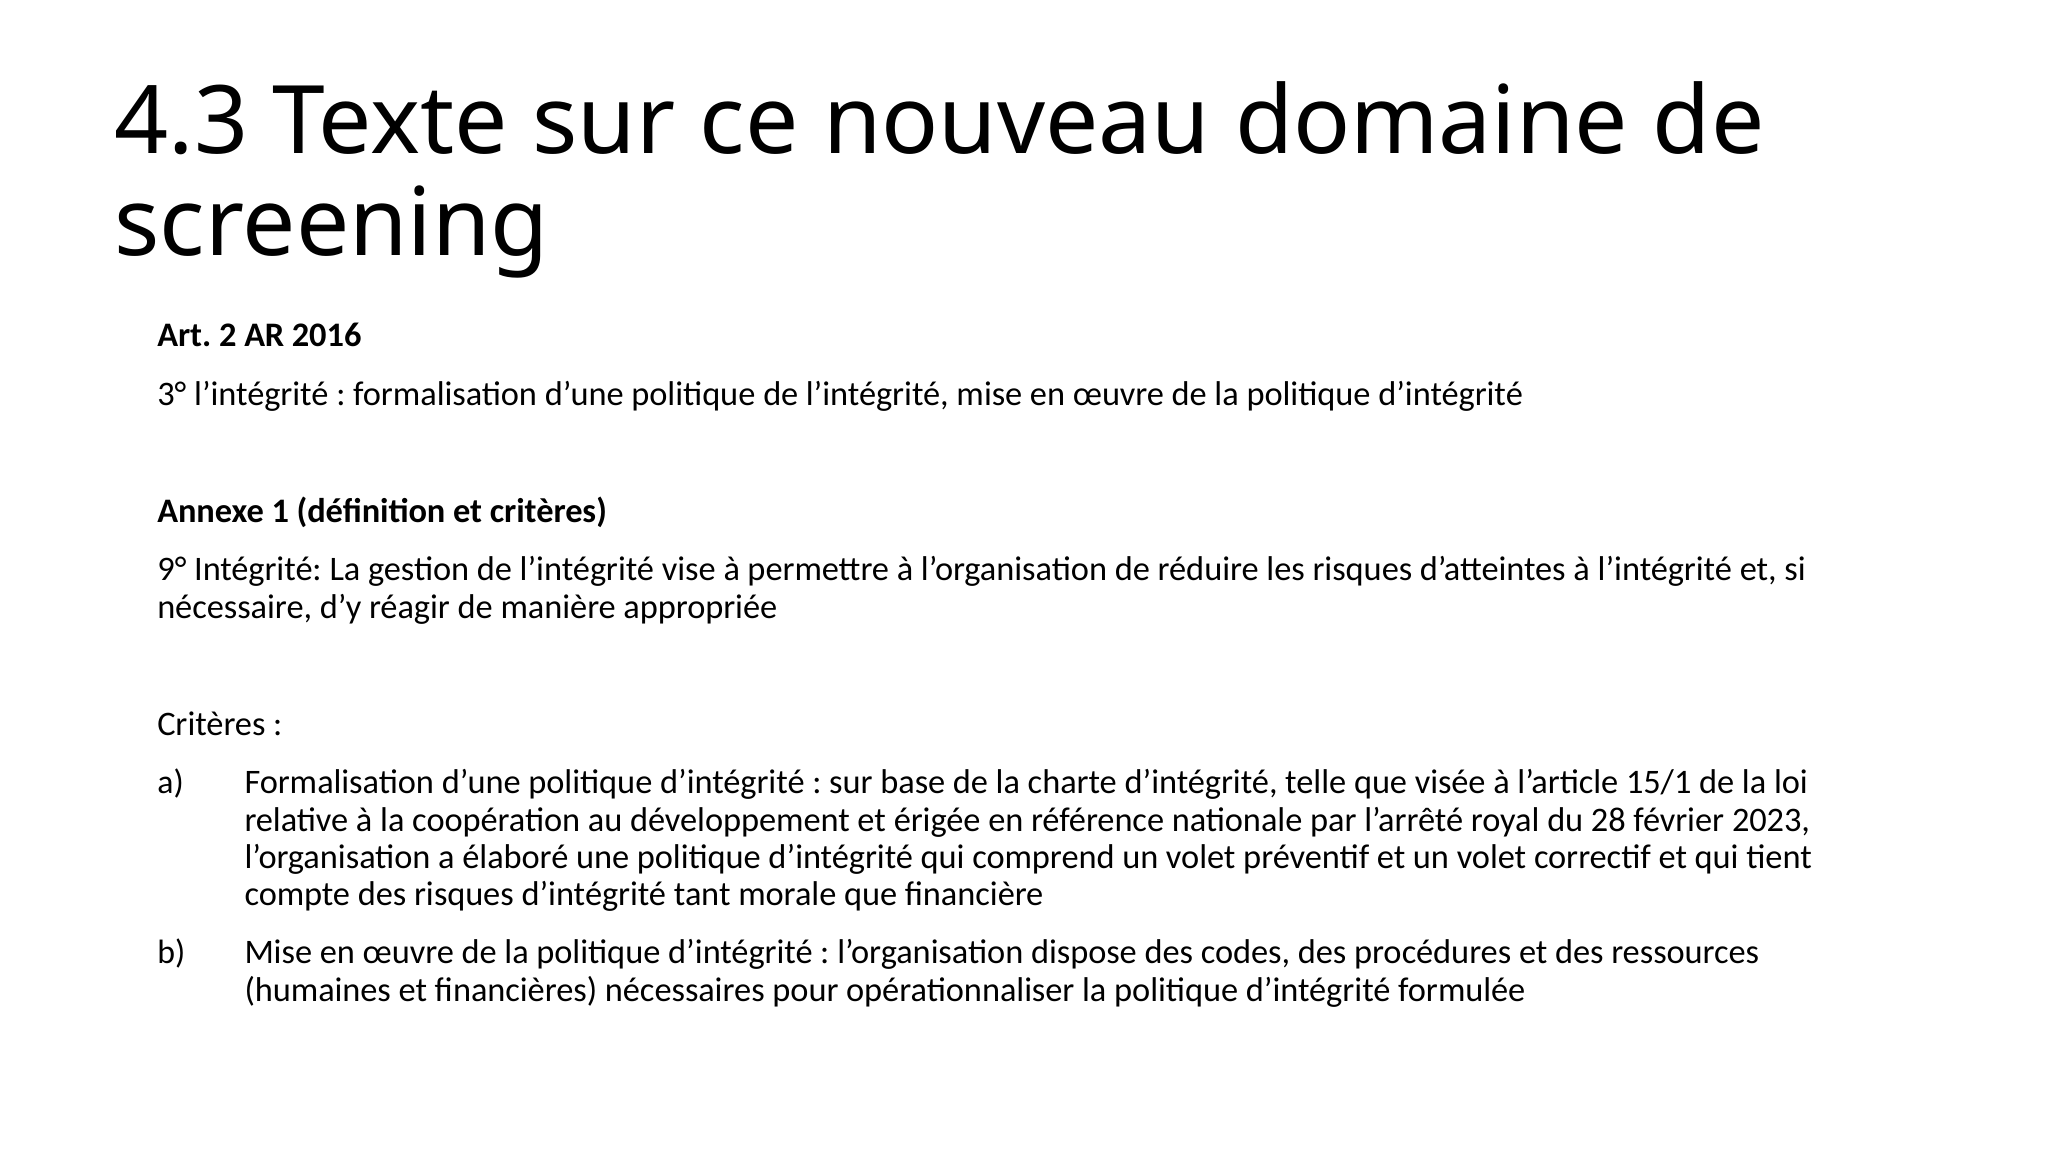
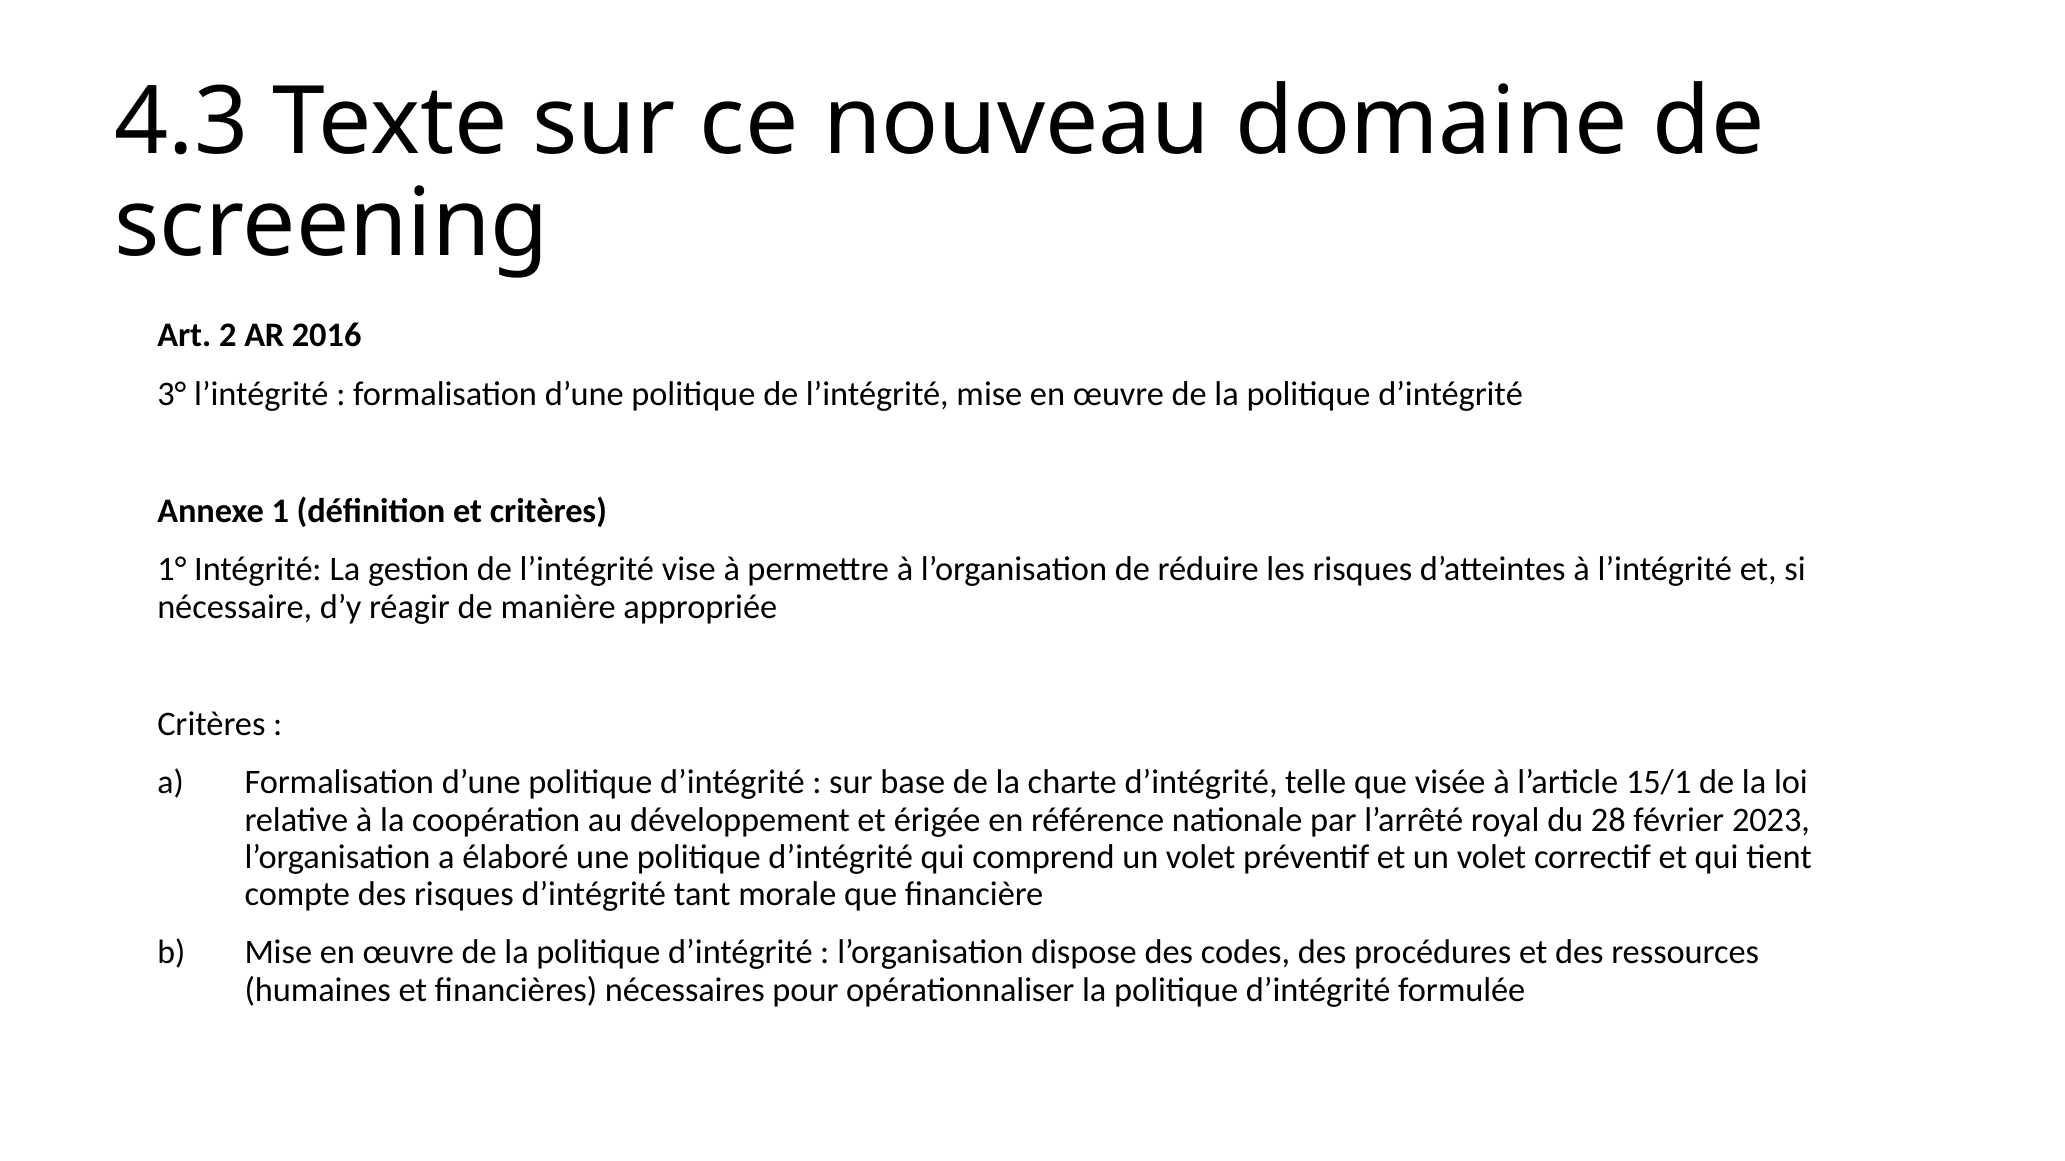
9°: 9° -> 1°
